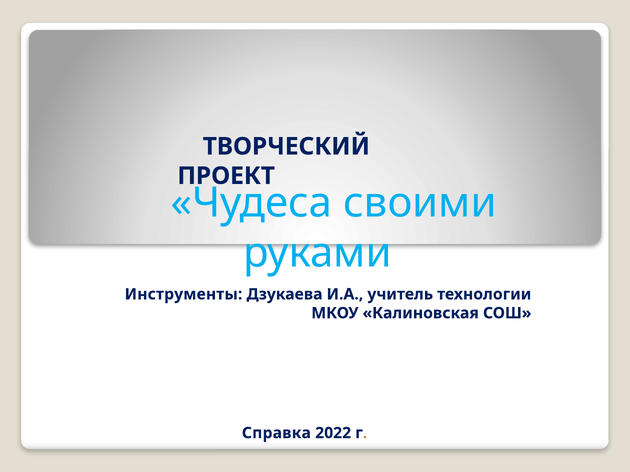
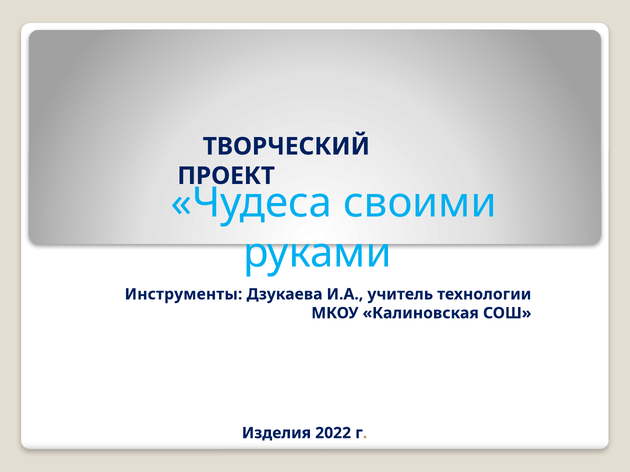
Справка: Справка -> Изделия
